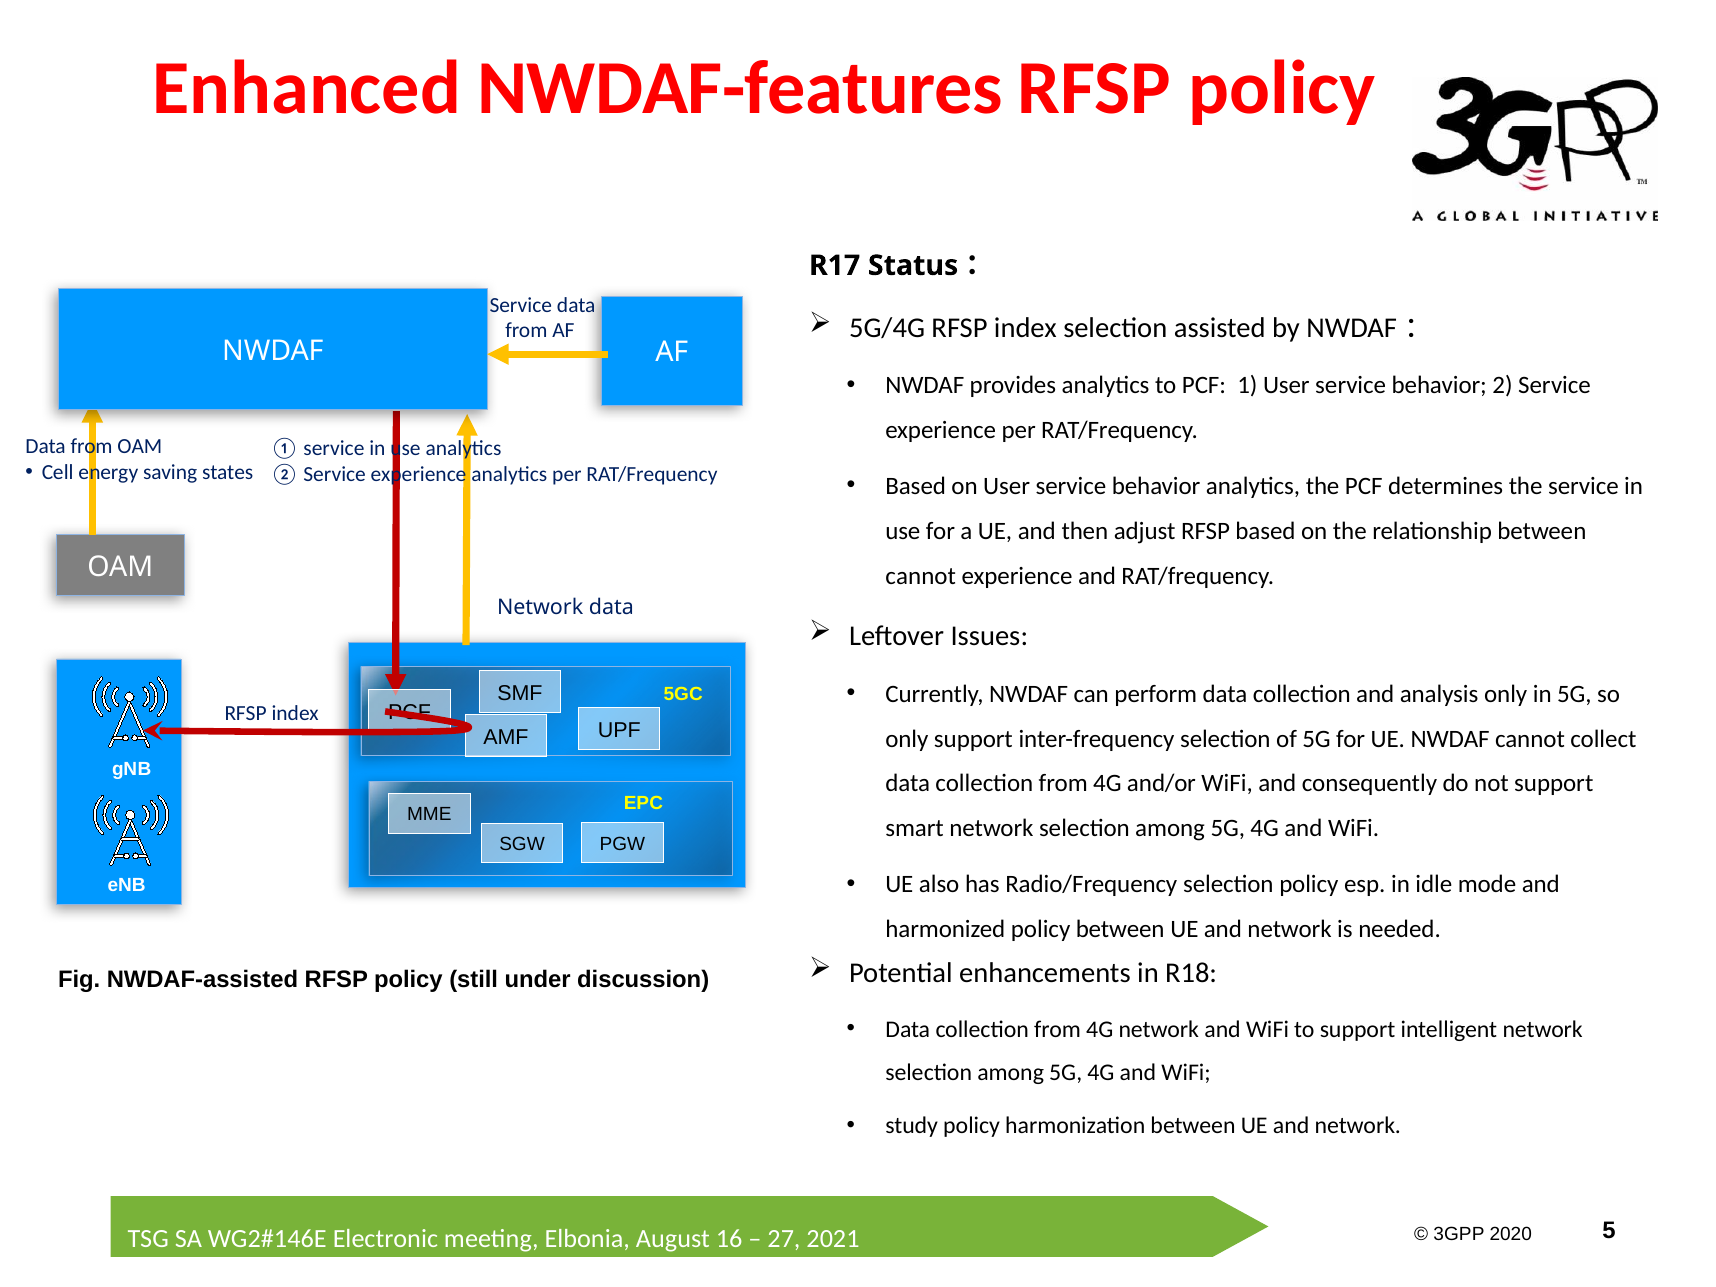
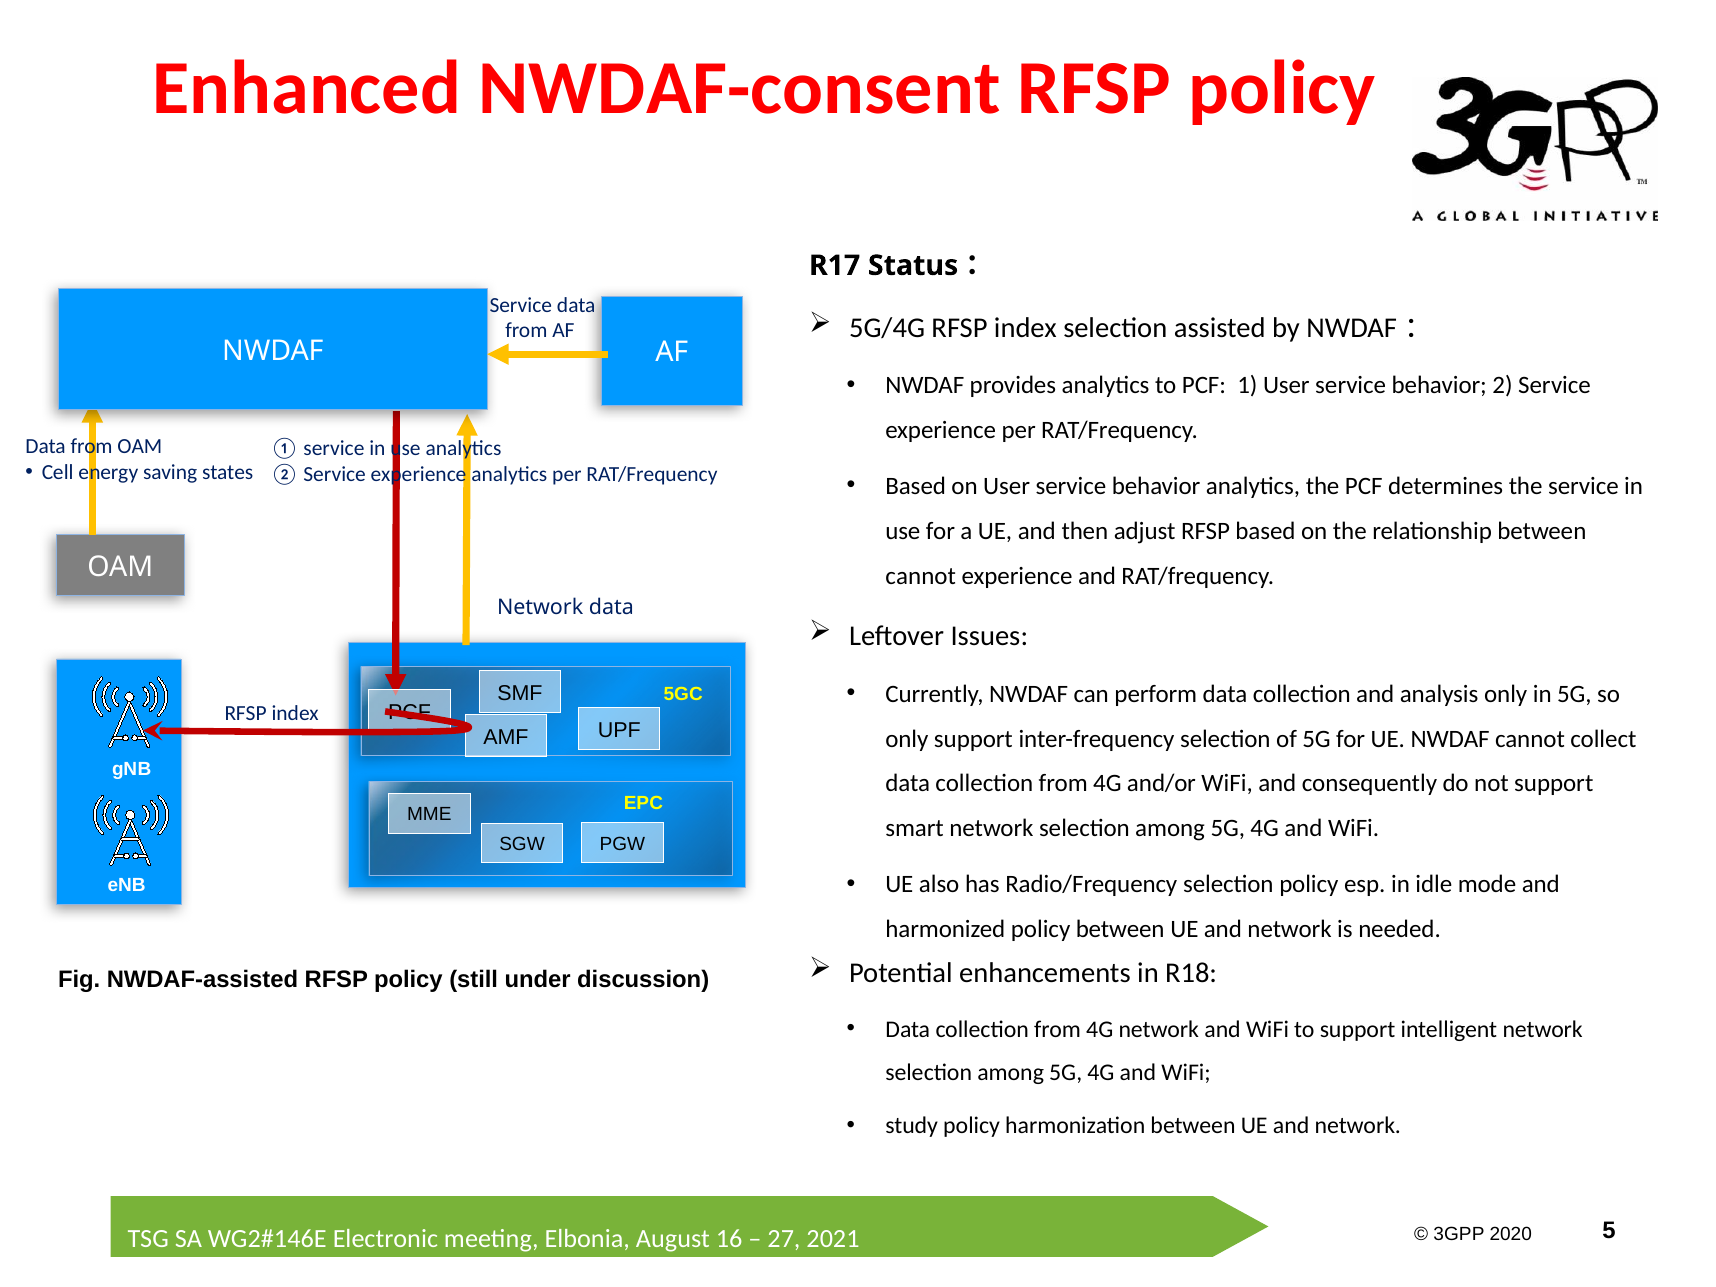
NWDAF-features: NWDAF-features -> NWDAF-consent
